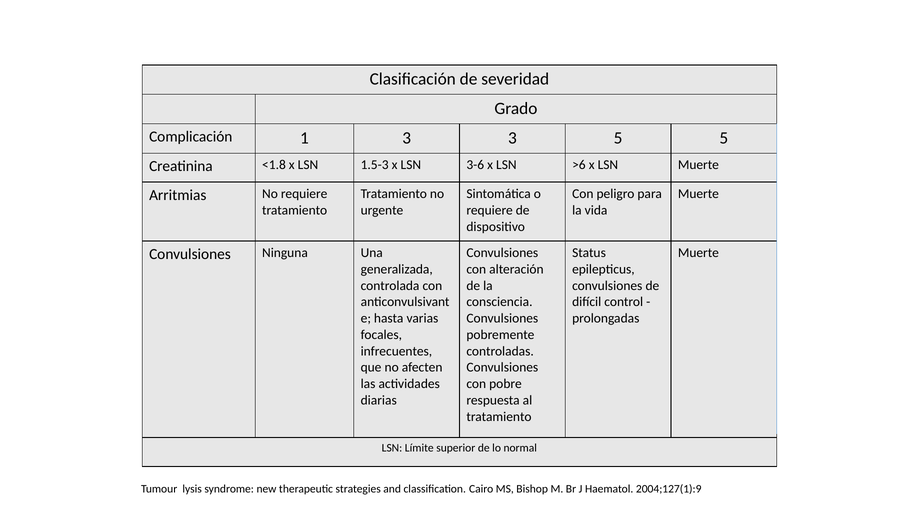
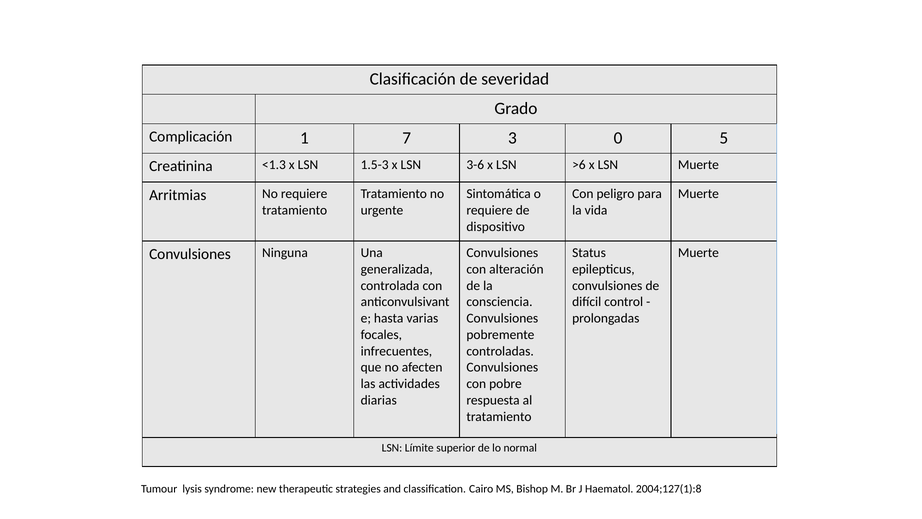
1 3: 3 -> 7
3 5: 5 -> 0
<1.8: <1.8 -> <1.3
2004;127(1):9: 2004;127(1):9 -> 2004;127(1):8
